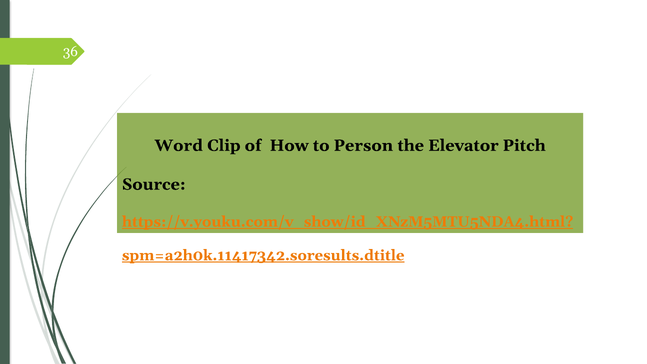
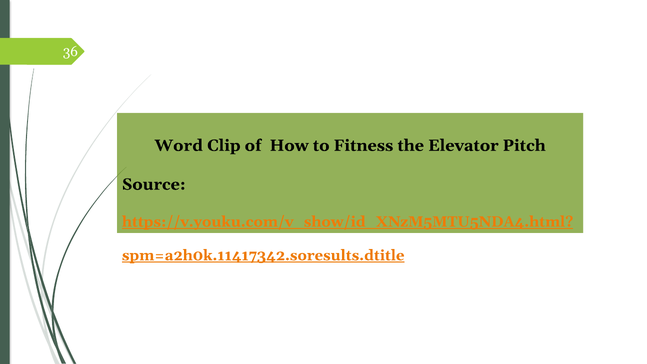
Person: Person -> Fitness
